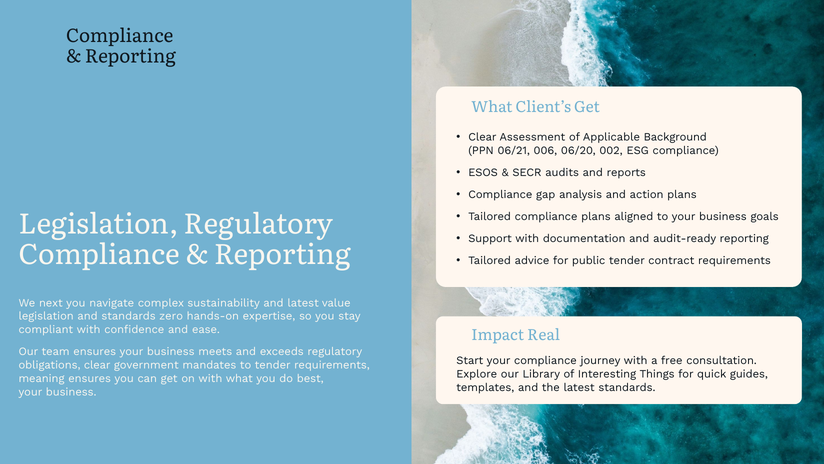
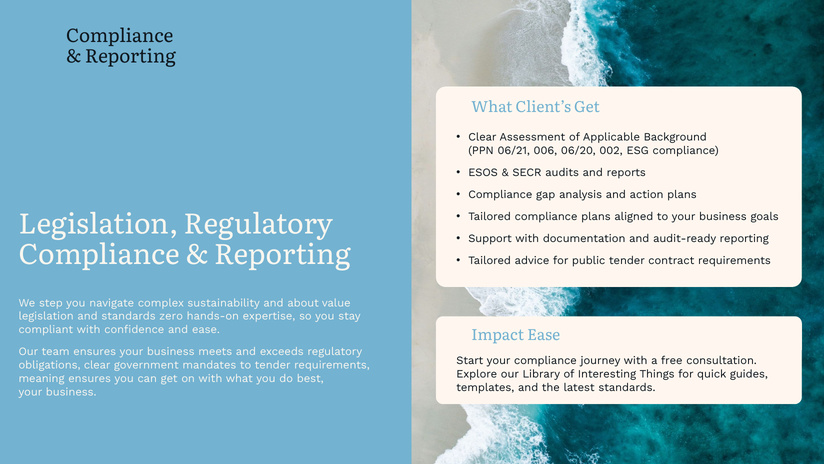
next: next -> step
and latest: latest -> about
Impact Real: Real -> Ease
